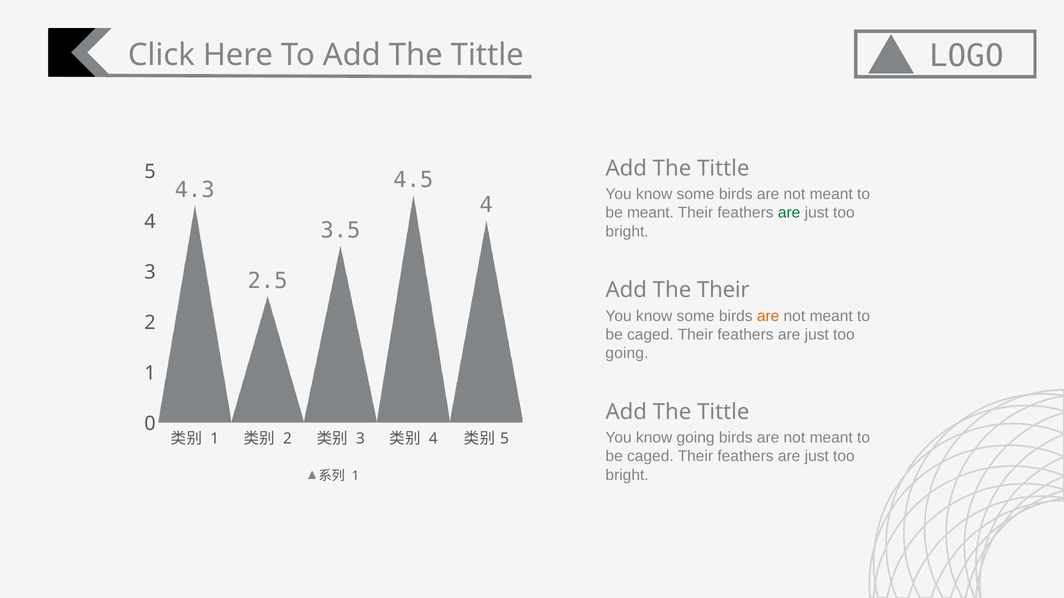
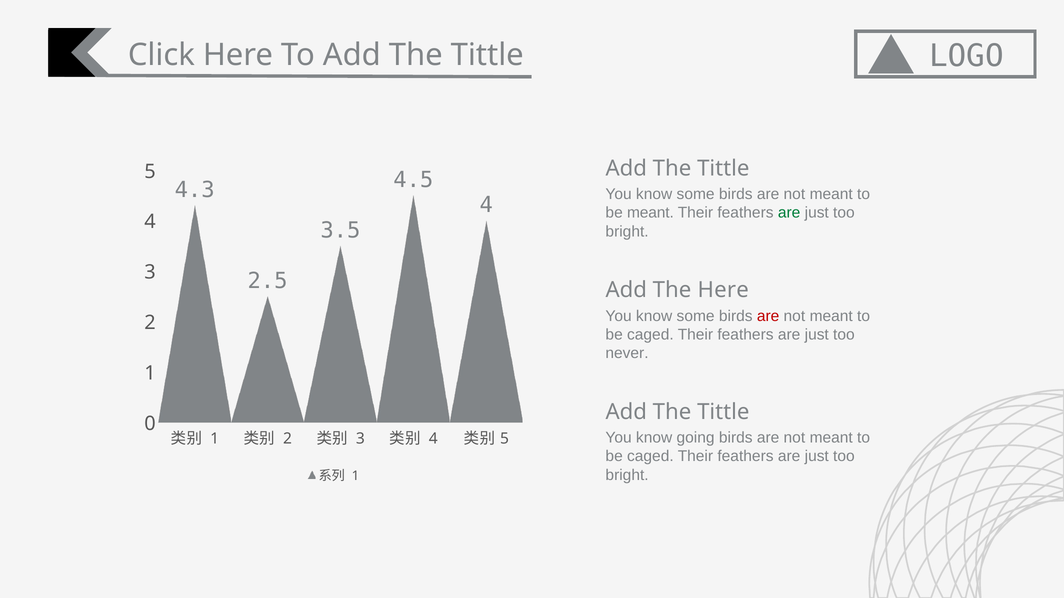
The Their: Their -> Here
are at (768, 316) colour: orange -> red
going at (627, 354): going -> never
